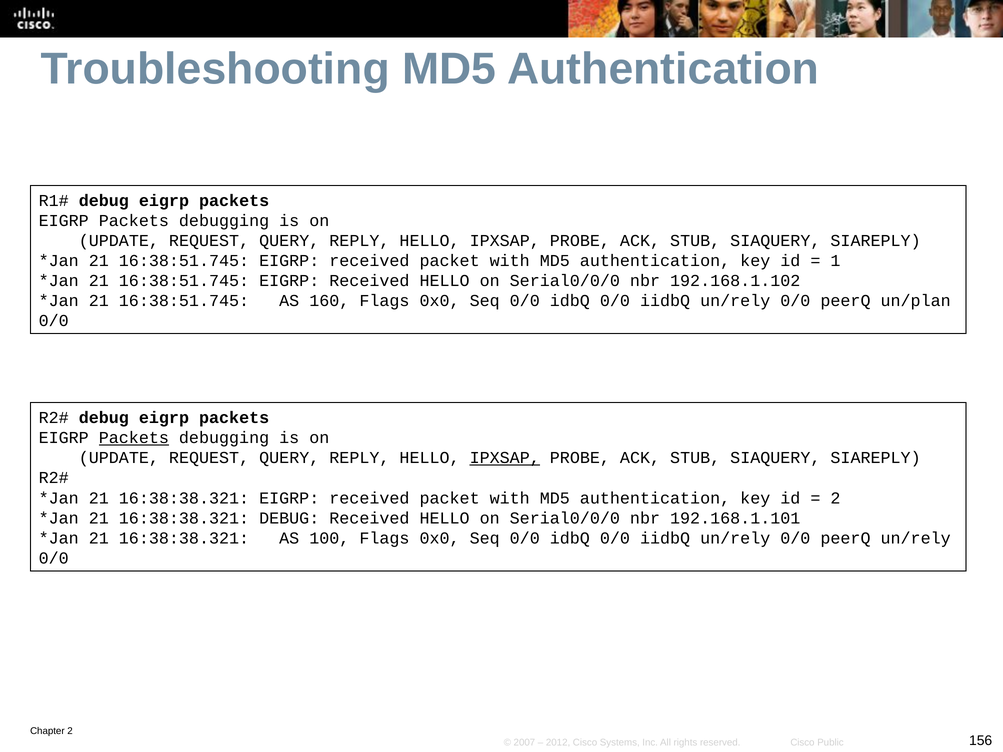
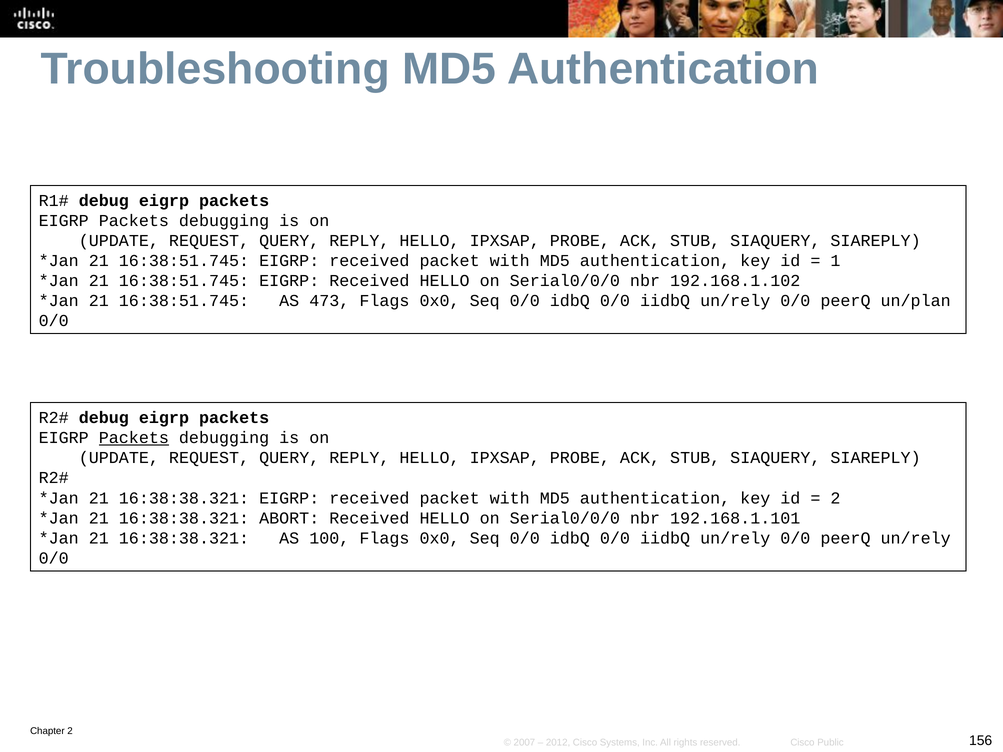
160: 160 -> 473
IPXSAP at (505, 458) underline: present -> none
16:38:38.321 DEBUG: DEBUG -> ABORT
